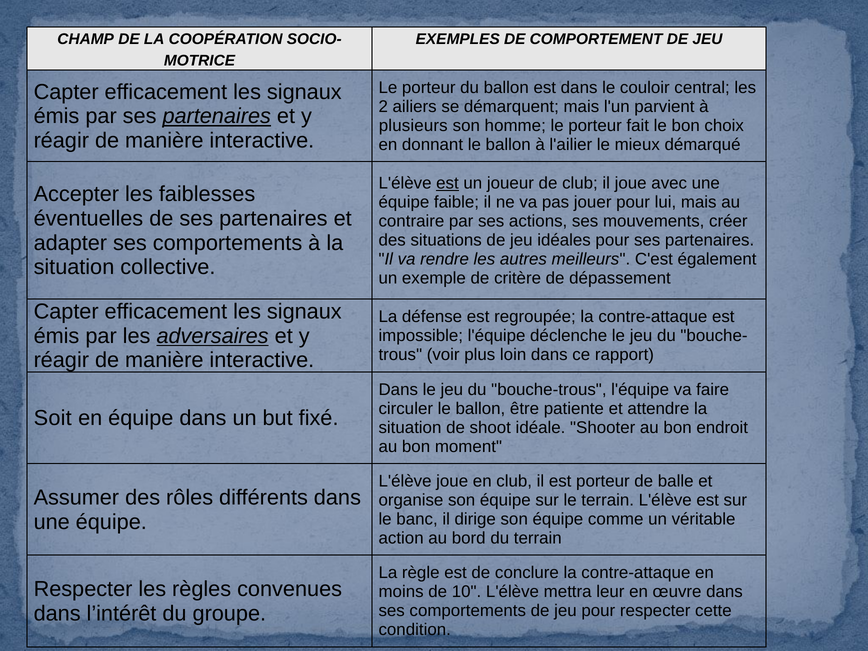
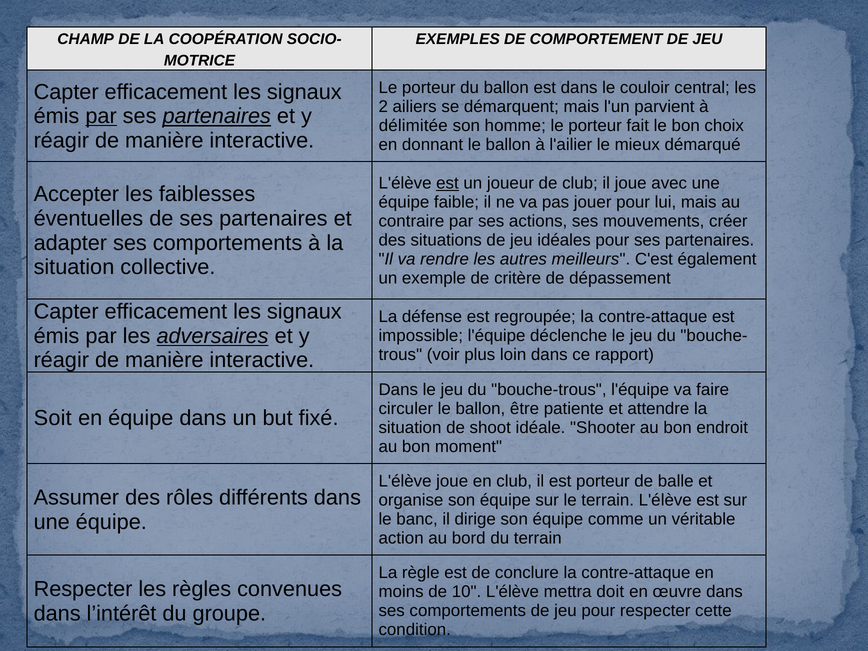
par at (101, 116) underline: none -> present
plusieurs: plusieurs -> délimitée
leur: leur -> doit
